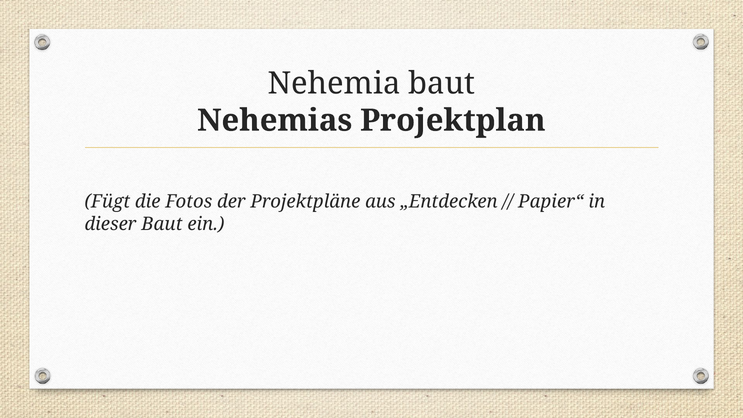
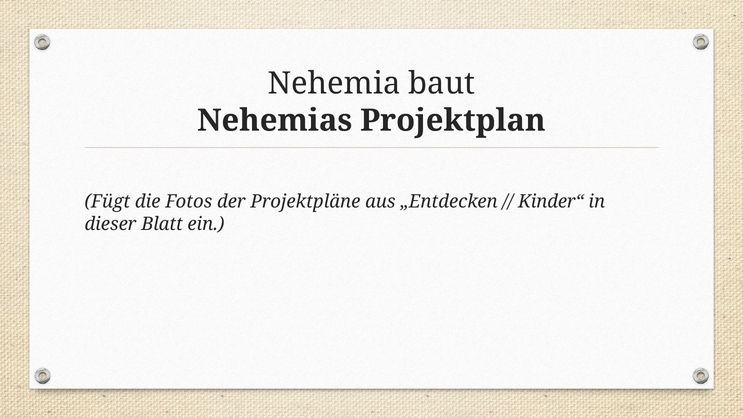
Papier“: Papier“ -> Kinder“
dieser Baut: Baut -> Blatt
